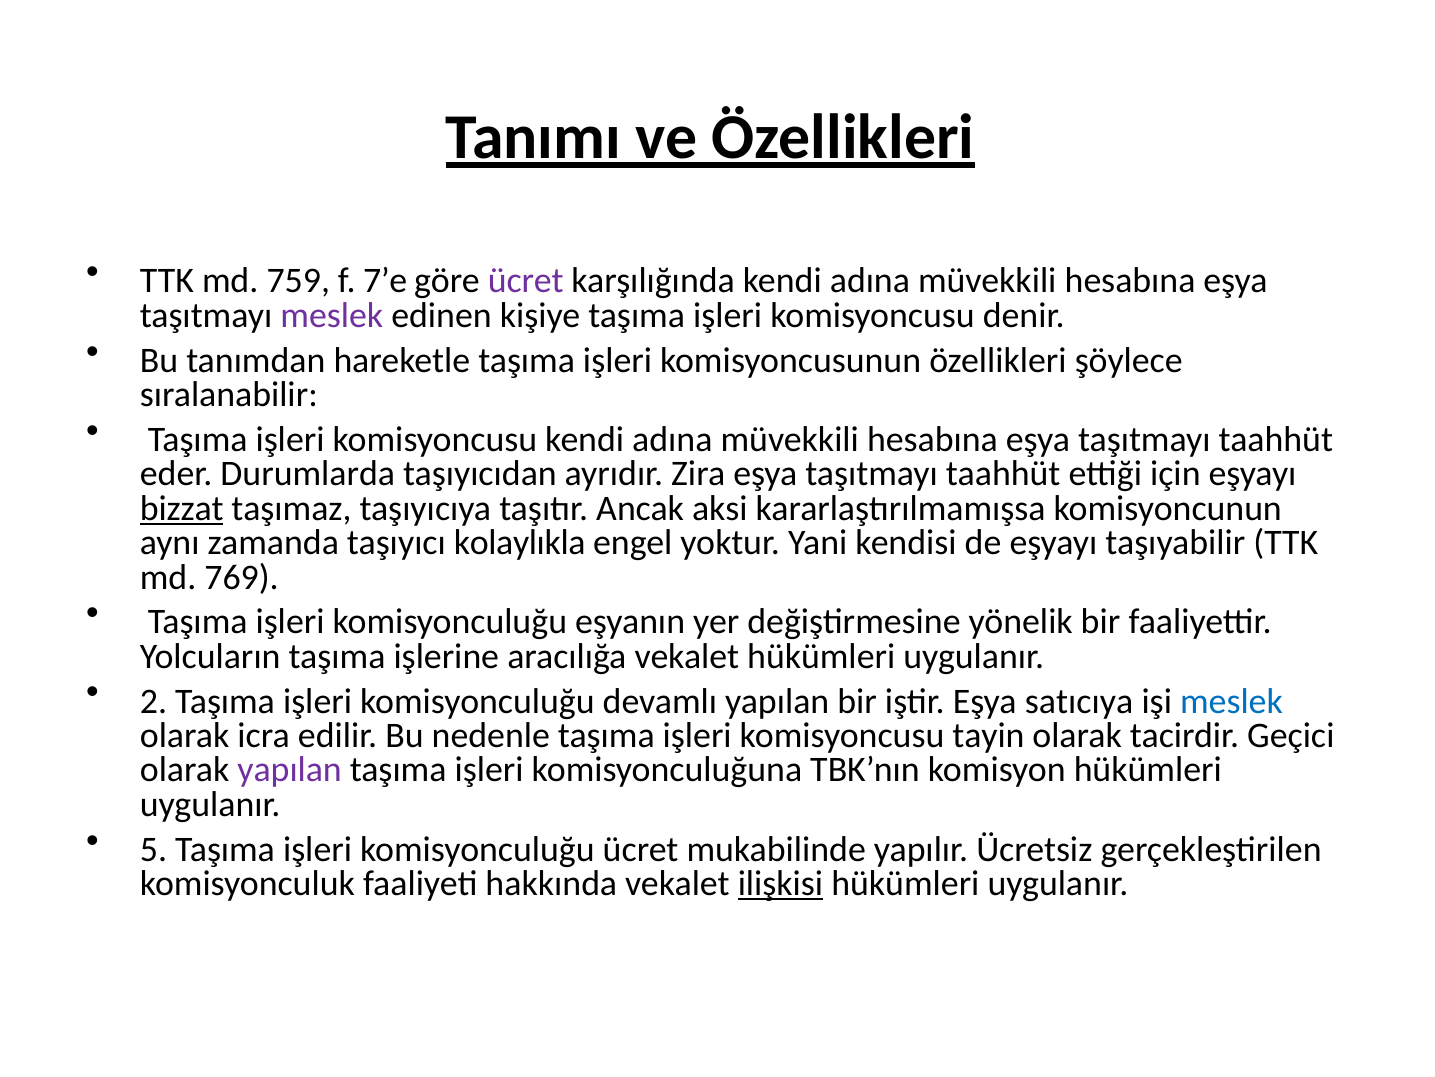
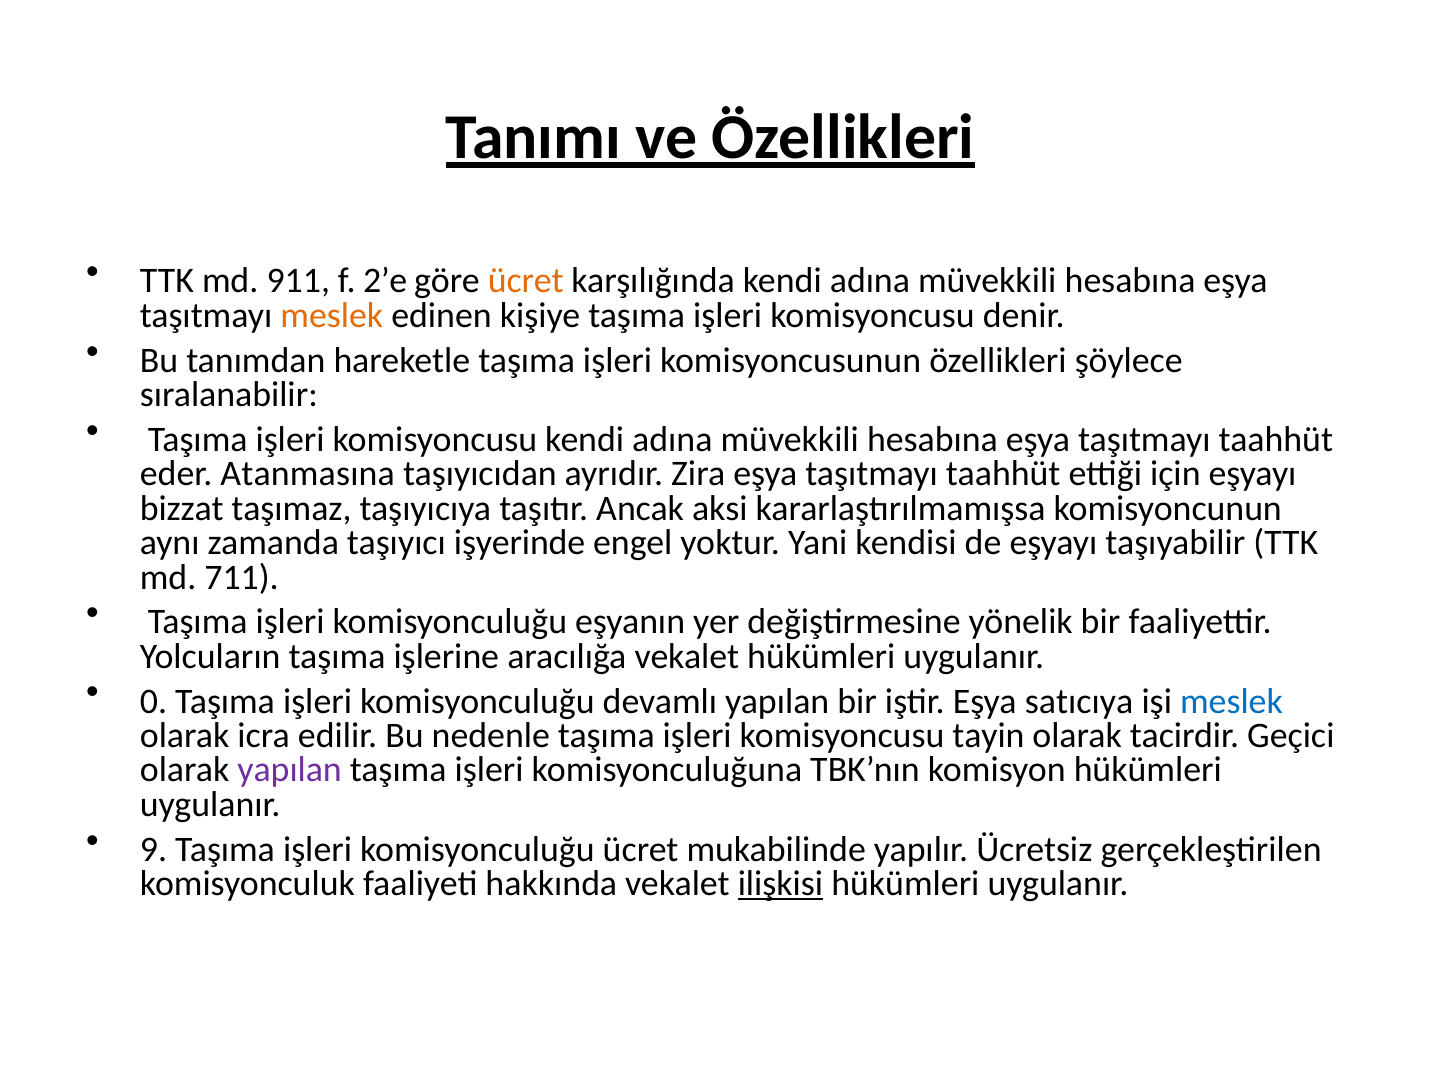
759: 759 -> 911
7’e: 7’e -> 2’e
ücret at (526, 281) colour: purple -> orange
meslek at (332, 315) colour: purple -> orange
Durumlarda: Durumlarda -> Atanmasına
bizzat underline: present -> none
kolaylıkla: kolaylıkla -> işyerinde
769: 769 -> 711
2: 2 -> 0
5: 5 -> 9
